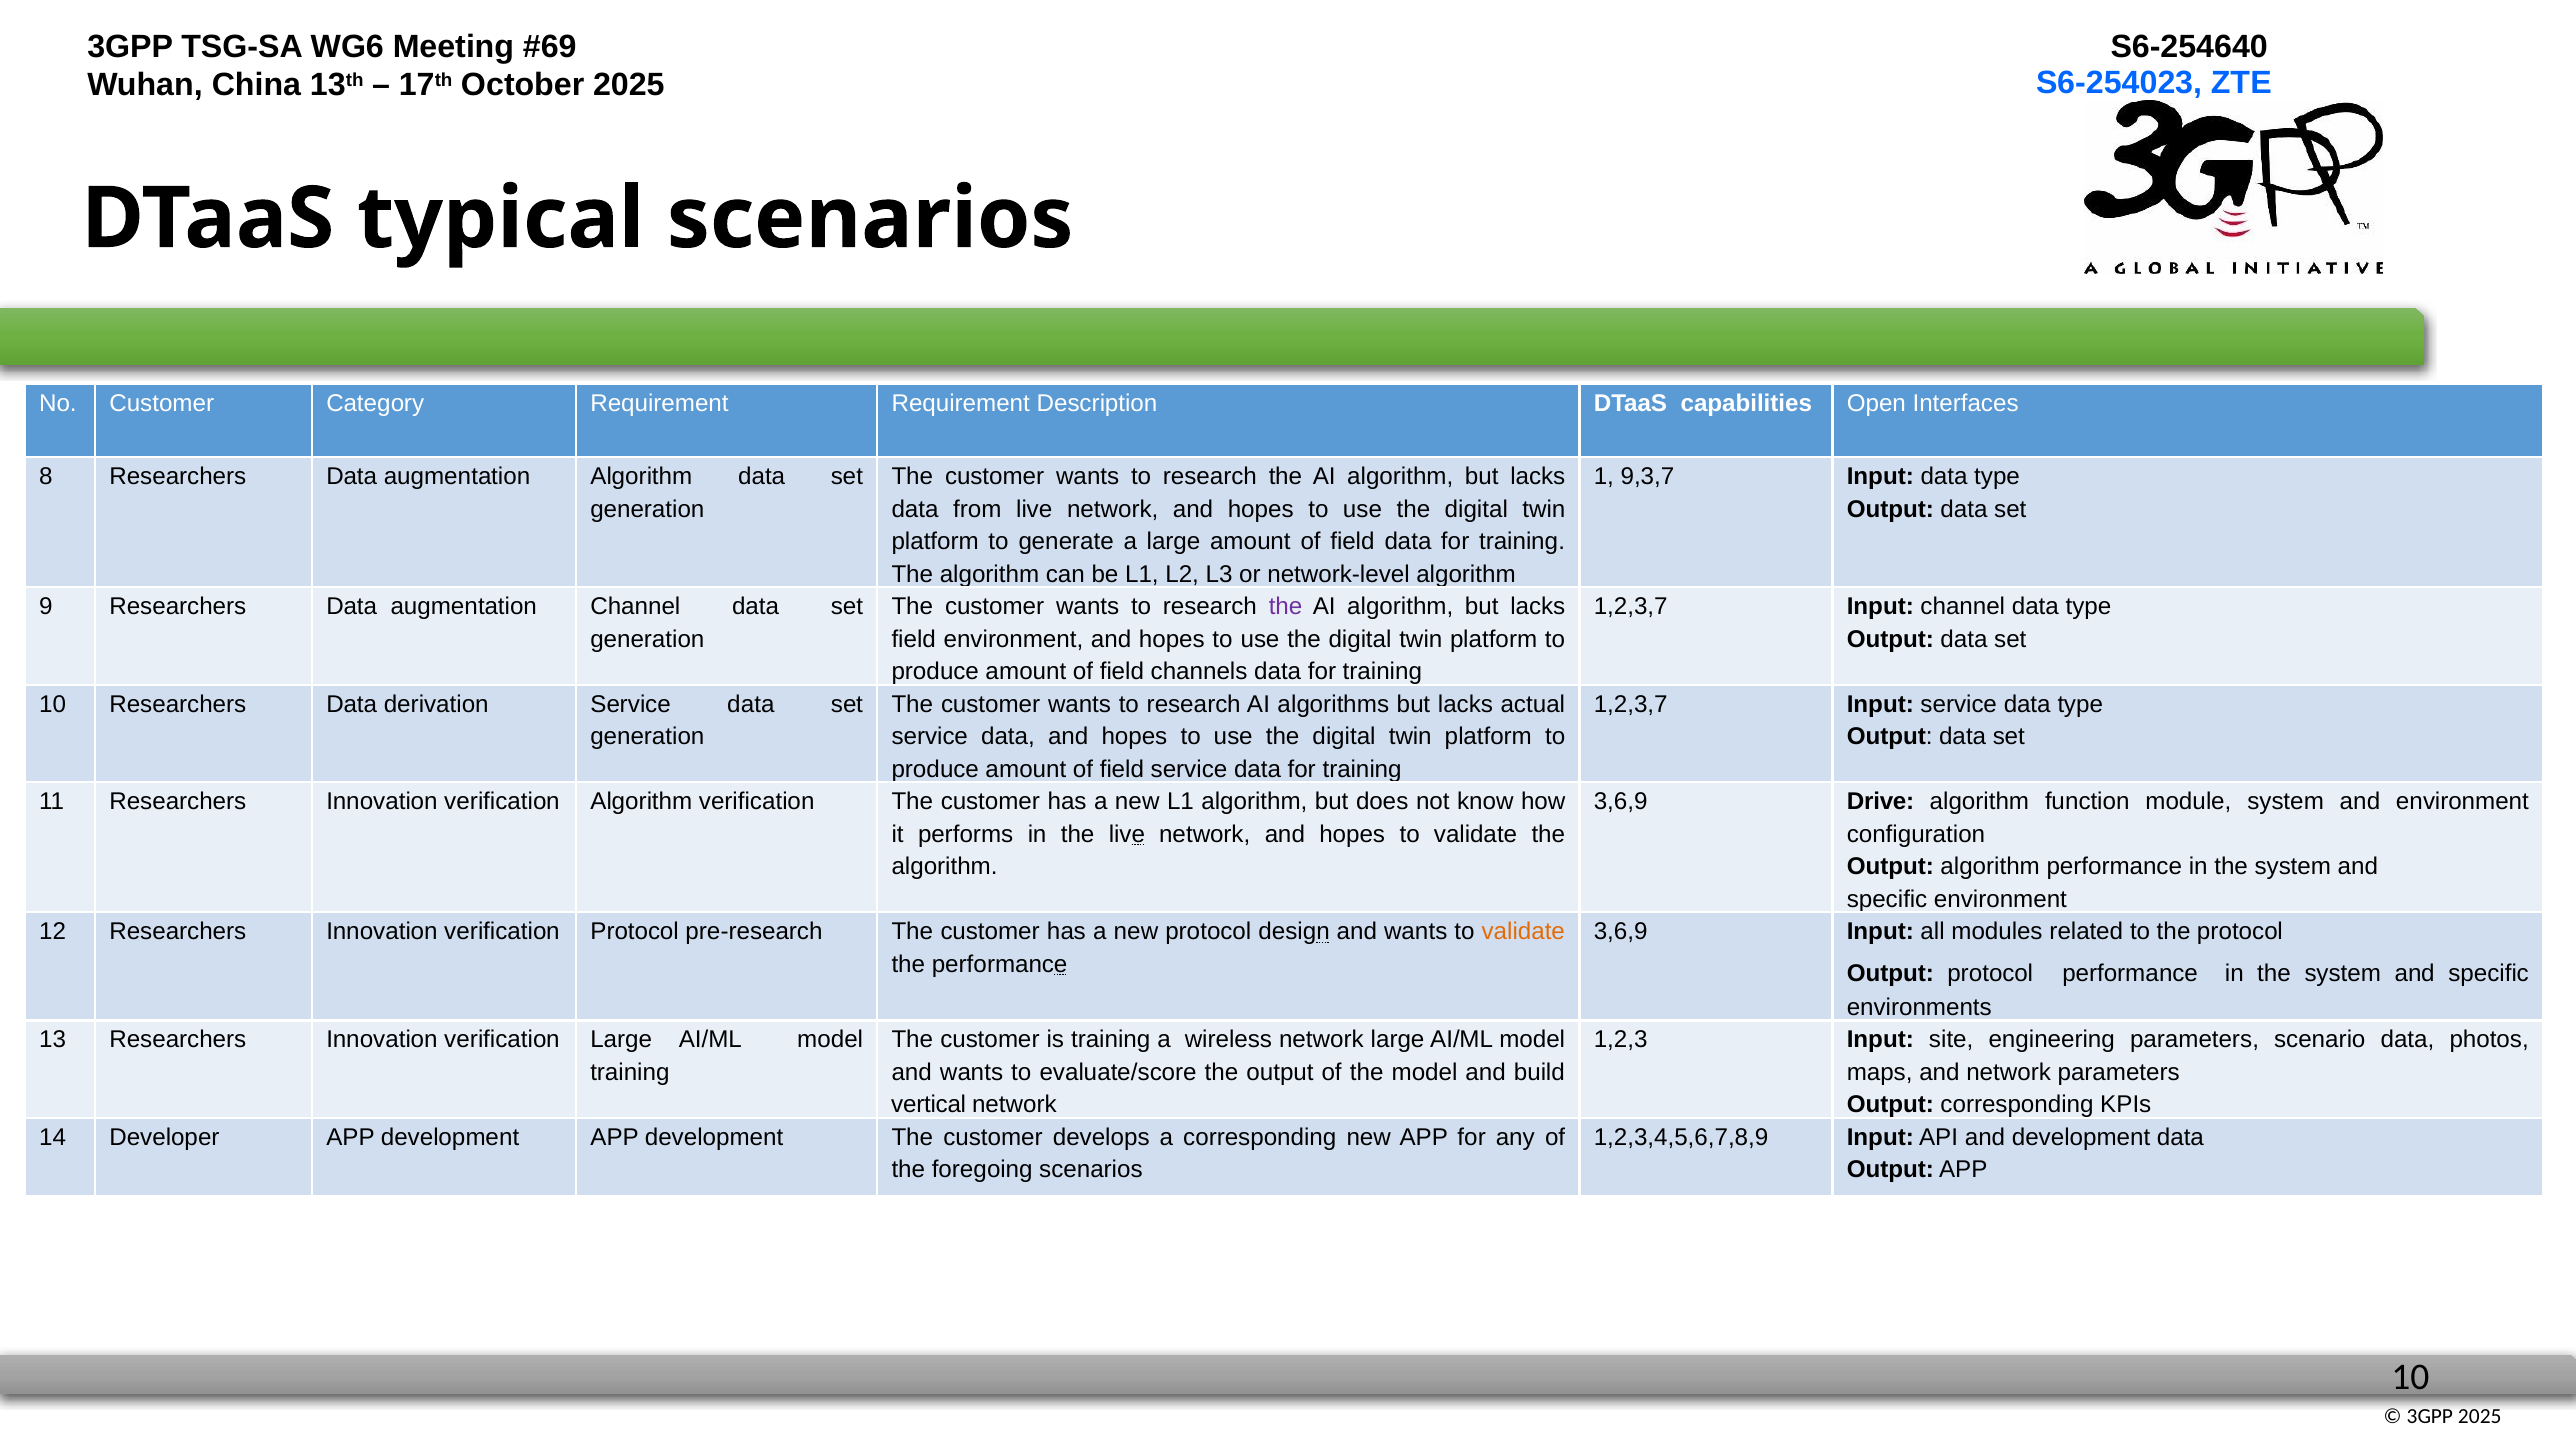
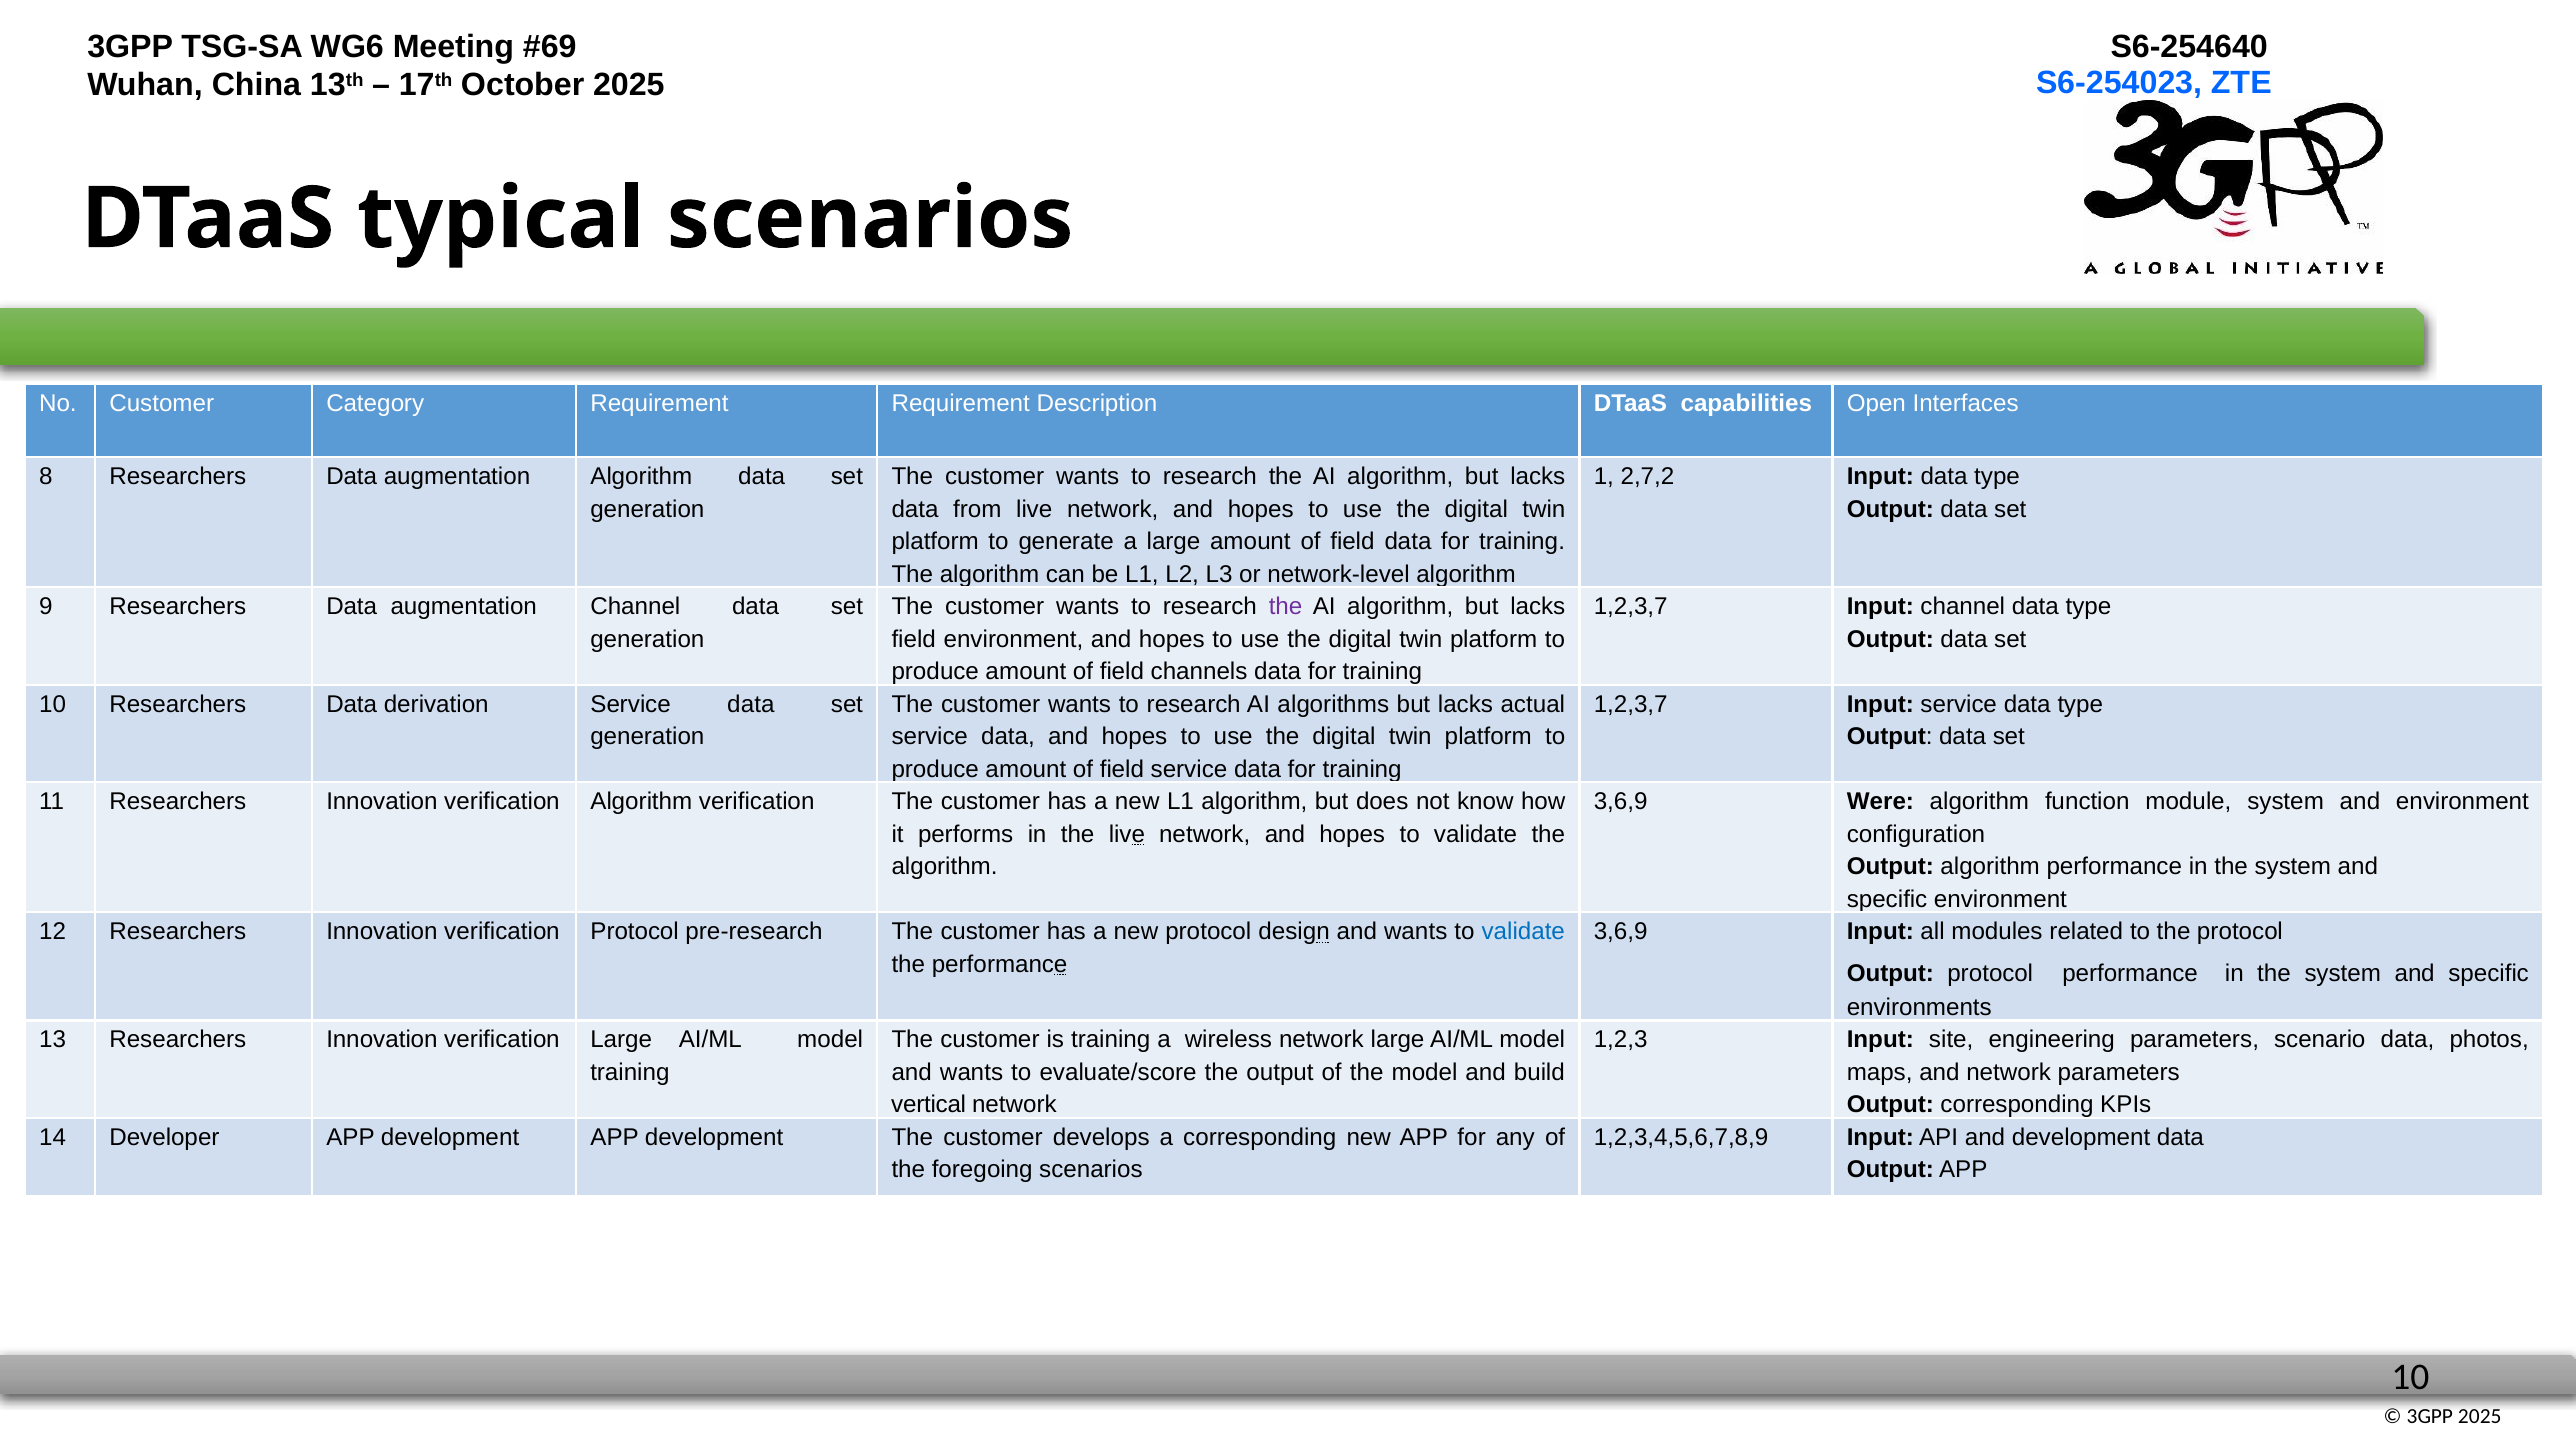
9,3,7: 9,3,7 -> 2,7,2
Drive: Drive -> Were
validate at (1523, 932) colour: orange -> blue
